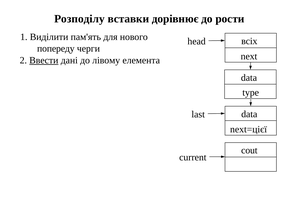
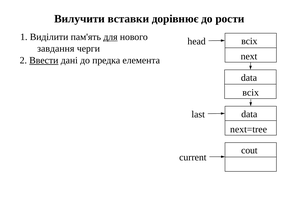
Розподілу: Розподілу -> Вилучити
для underline: none -> present
попереду: попереду -> завдання
лівому: лівому -> предка
type at (251, 92): type -> всіх
next=цієї: next=цієї -> next=tree
